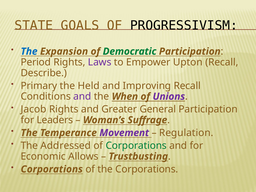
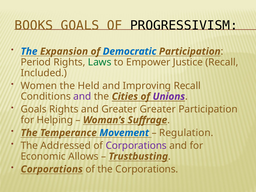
STATE: STATE -> BOOKS
Democratic colour: green -> blue
Laws colour: purple -> green
Upton: Upton -> Justice
Describe: Describe -> Included
Primary: Primary -> Women
When: When -> Cities
Jacob at (34, 109): Jacob -> Goals
Greater General: General -> Greater
Leaders: Leaders -> Helping
Movement colour: purple -> blue
Corporations at (136, 146) colour: green -> purple
